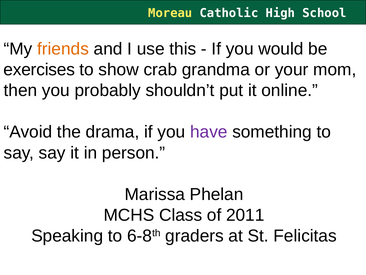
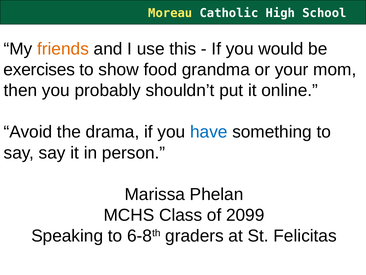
crab: crab -> food
have colour: purple -> blue
2011: 2011 -> 2099
